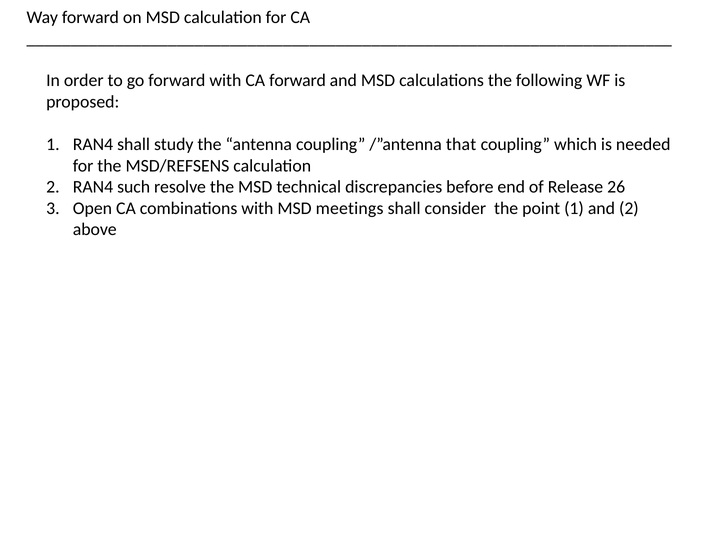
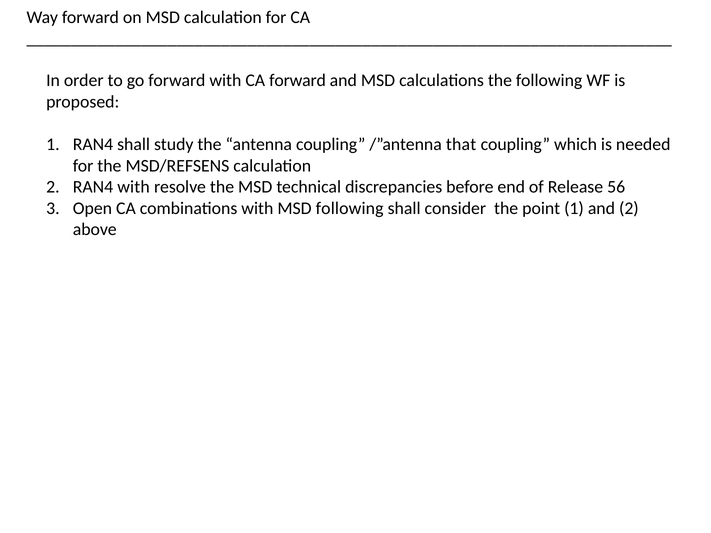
RAN4 such: such -> with
26: 26 -> 56
MSD meetings: meetings -> following
